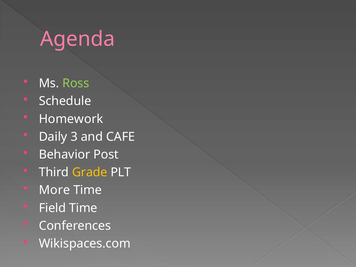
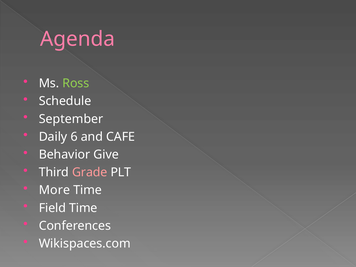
Homework: Homework -> September
3: 3 -> 6
Post: Post -> Give
Grade colour: yellow -> pink
